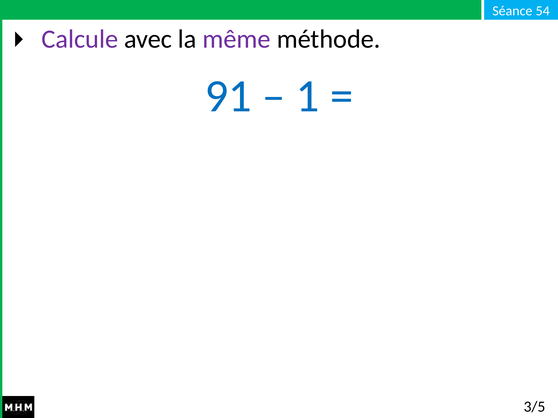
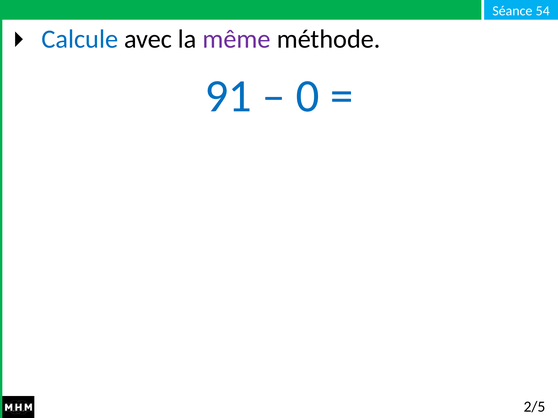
Calcule colour: purple -> blue
1: 1 -> 0
3/5: 3/5 -> 2/5
